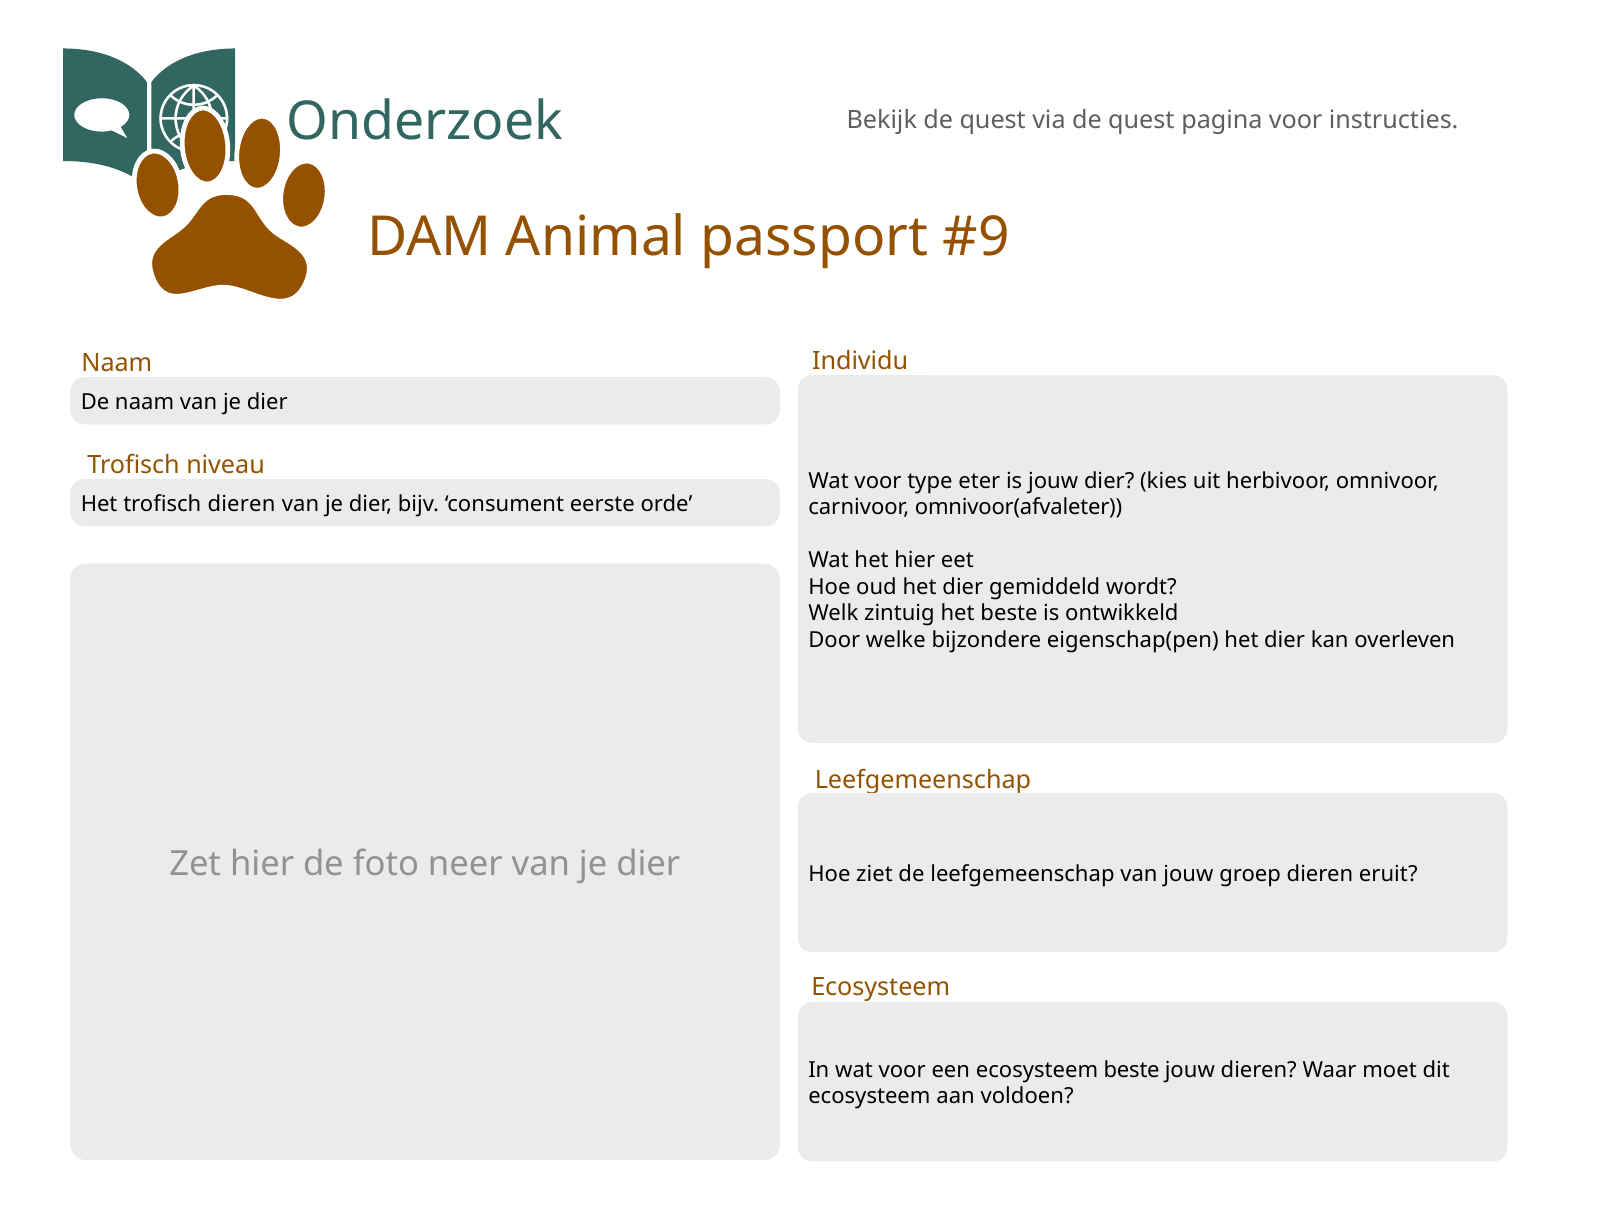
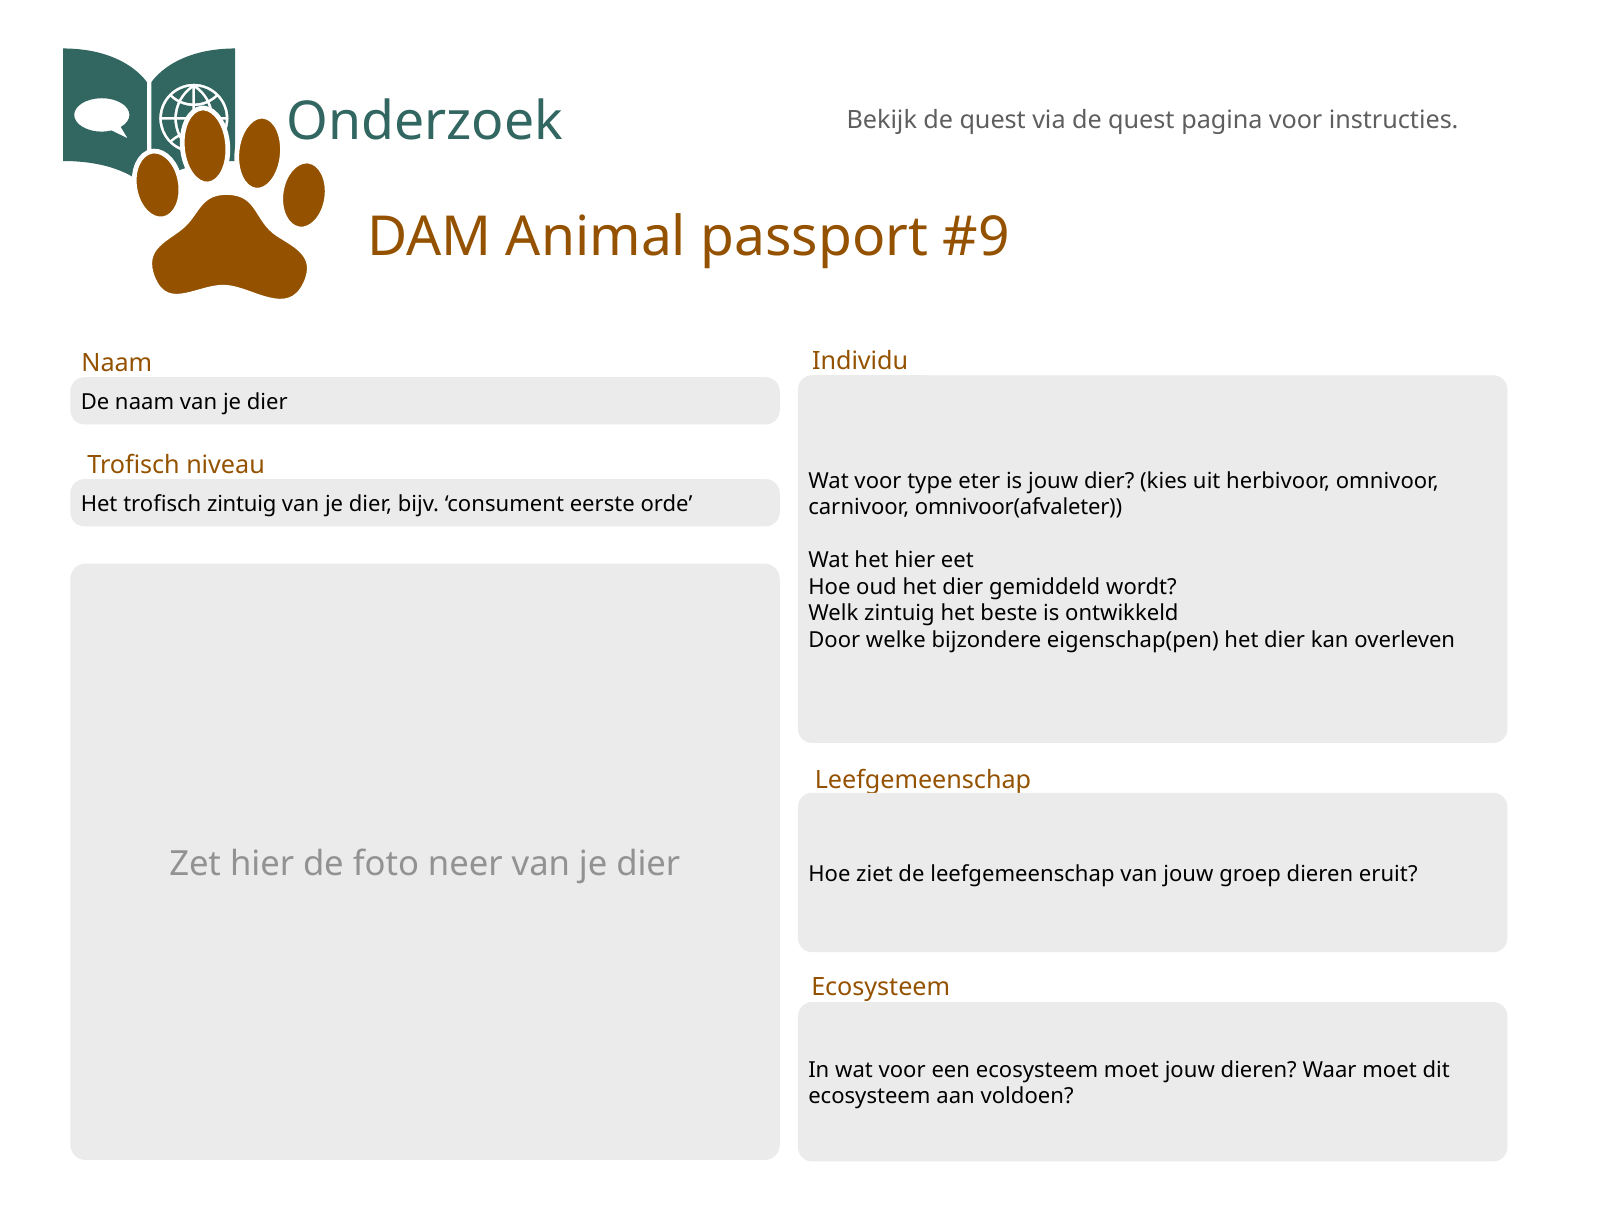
trofisch dieren: dieren -> zintuig
ecosysteem beste: beste -> moet
